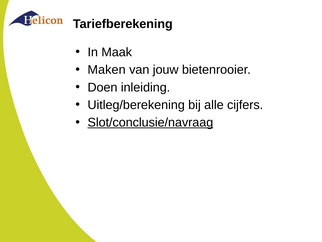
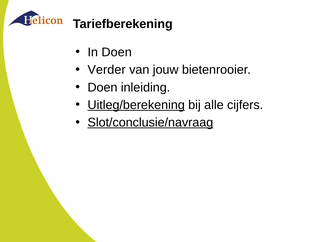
In Maak: Maak -> Doen
Maken: Maken -> Verder
Uitleg/berekening underline: none -> present
